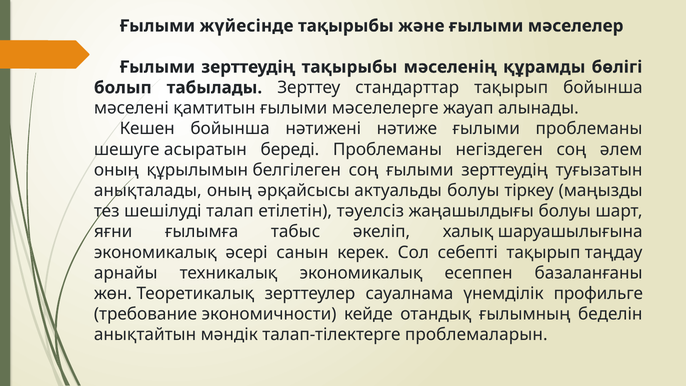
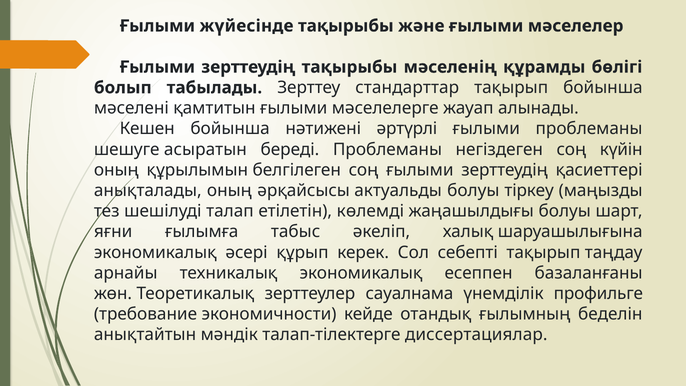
нәтиже: нәтиже -> әртүрлі
әлем: әлем -> күйін
туғызатын: туғызатын -> қасиеттері
тәуелсіз: тәуелсіз -> көлемді
санын: санын -> құрып
проблемаларын: проблемаларын -> диссертациялар
